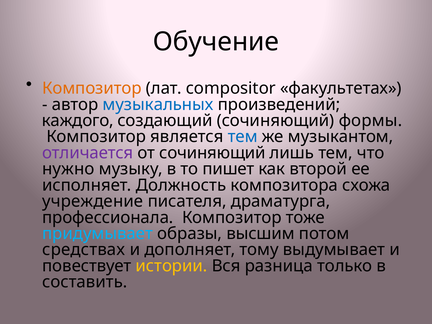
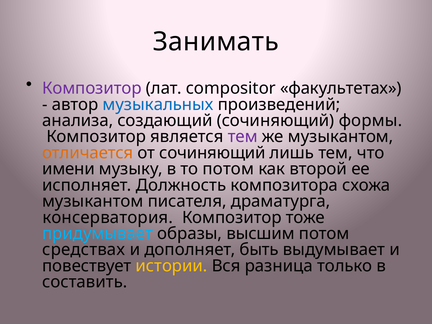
Обучение: Обучение -> Занимать
Композитор at (92, 88) colour: orange -> purple
каждого: каждого -> анализа
тем at (243, 137) colour: blue -> purple
отличается colour: purple -> orange
нужно: нужно -> имени
то пишет: пишет -> потом
учреждение at (93, 201): учреждение -> музыкантом
профессионала: профессионала -> консерватория
тому: тому -> быть
